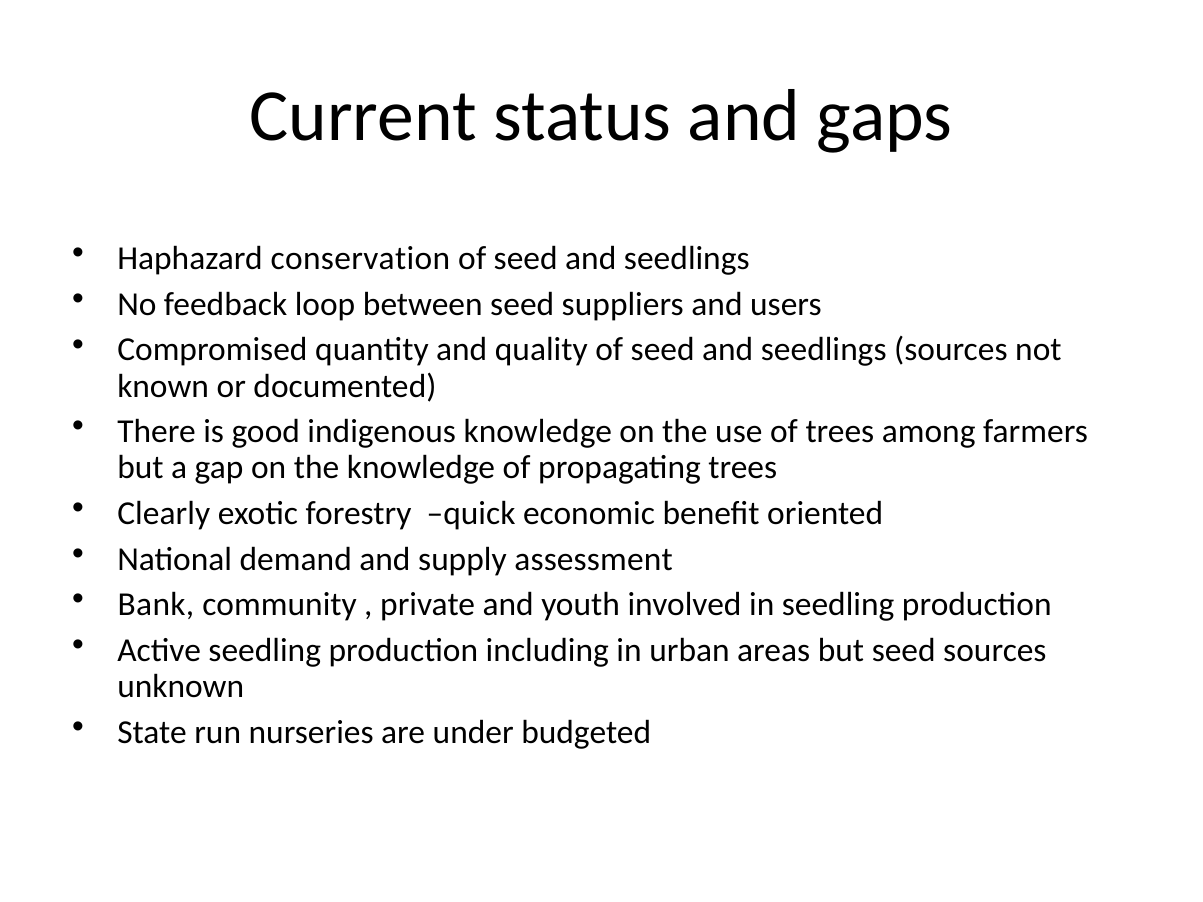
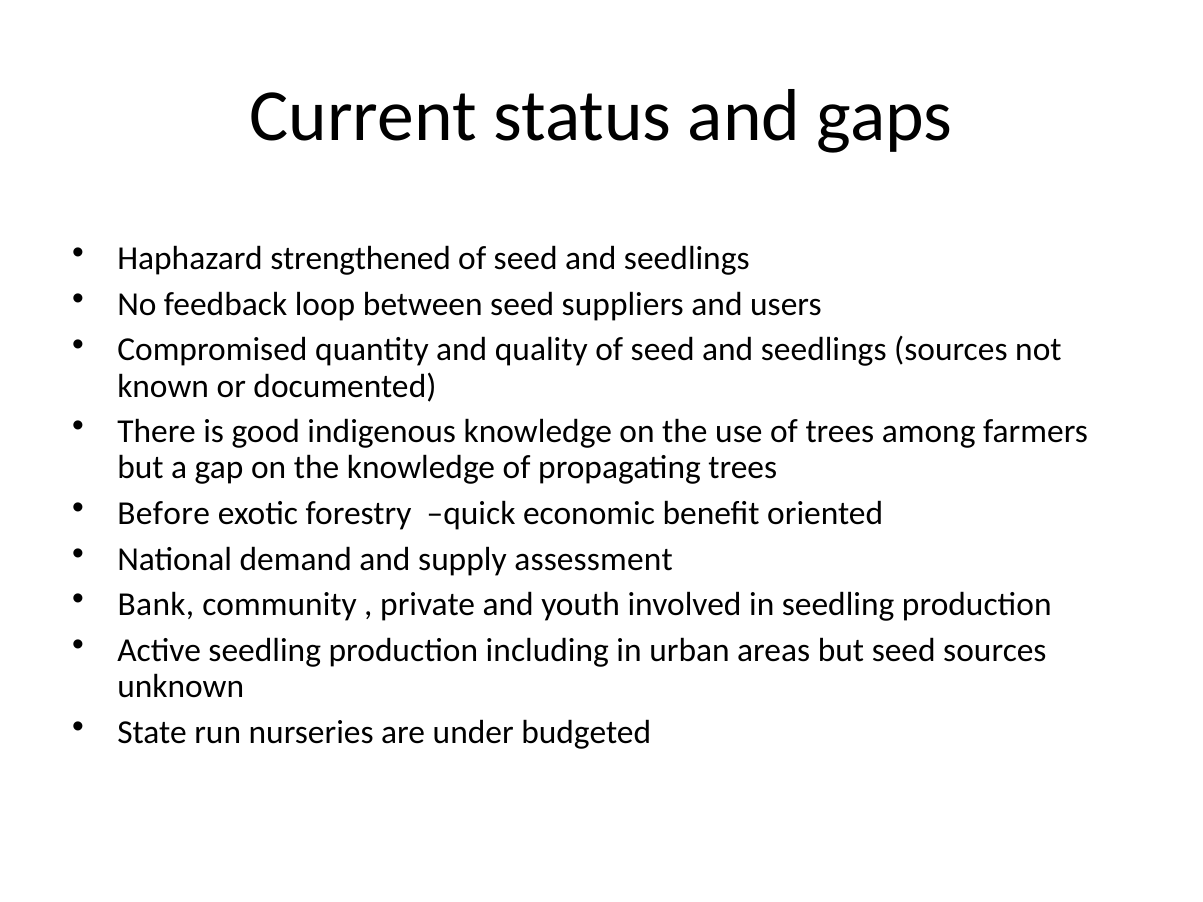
conservation: conservation -> strengthened
Clearly: Clearly -> Before
